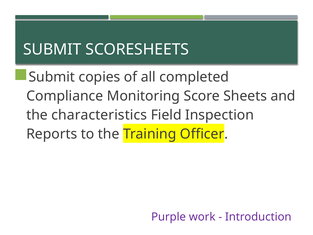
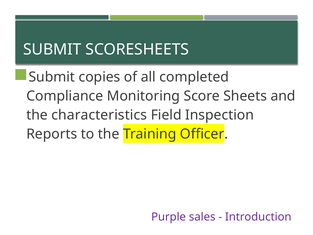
work: work -> sales
